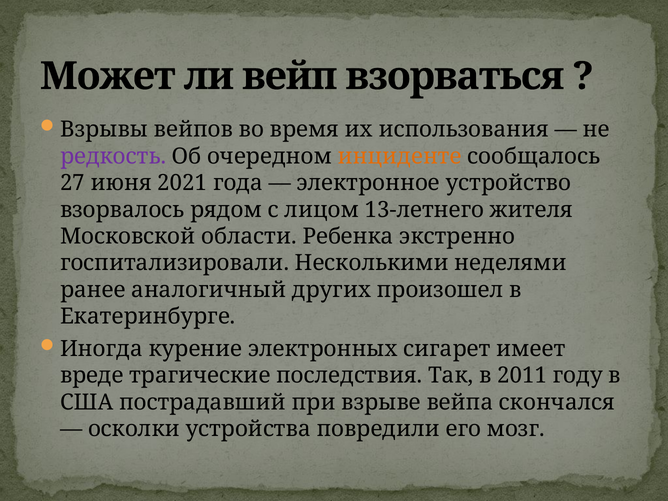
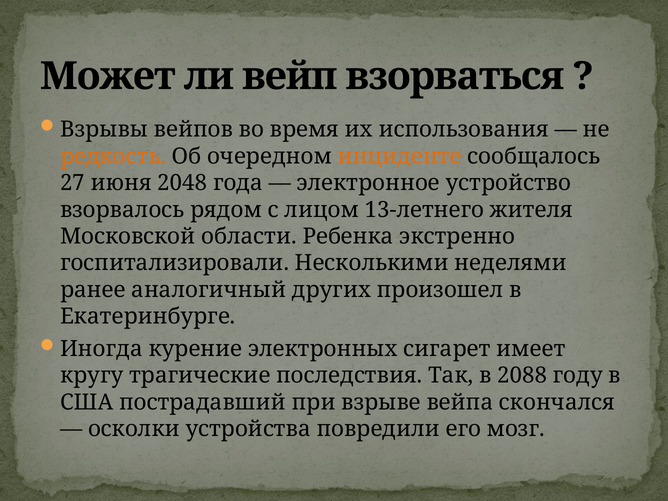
редкость colour: purple -> orange
2021: 2021 -> 2048
вреде: вреде -> кругу
2011: 2011 -> 2088
